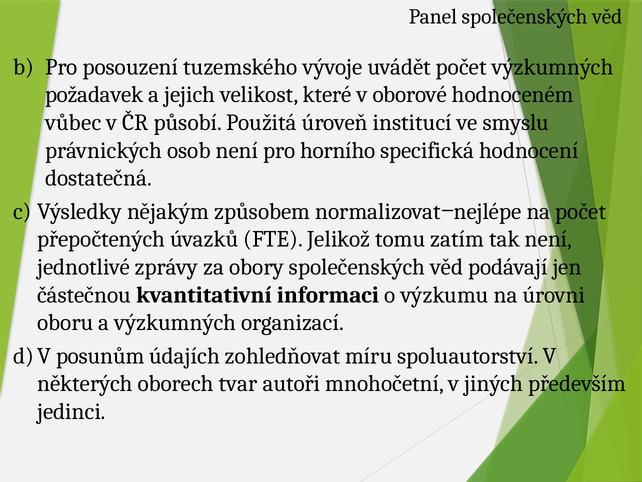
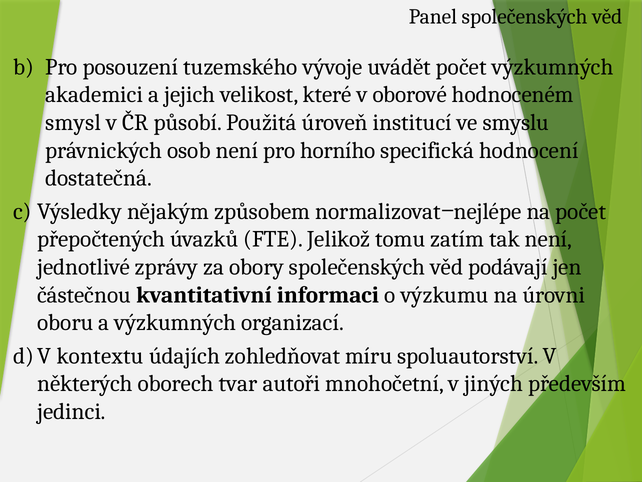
požadavek: požadavek -> akademici
vůbec: vůbec -> smysl
posunům: posunům -> kontextu
